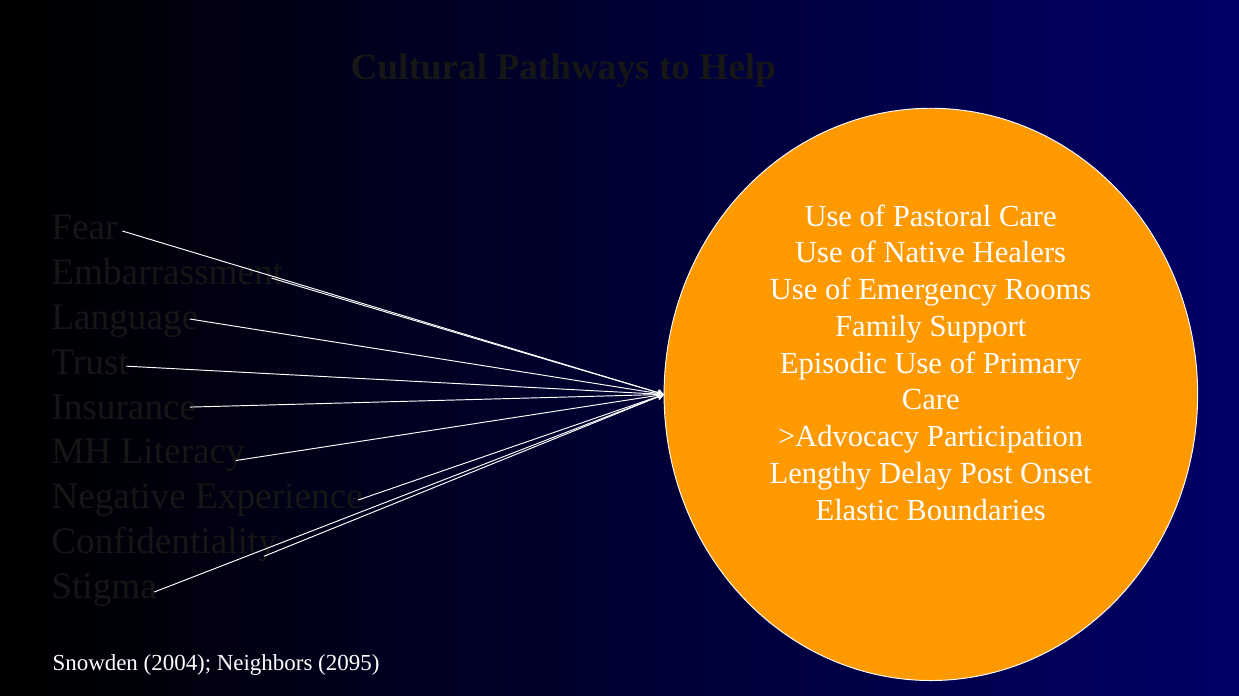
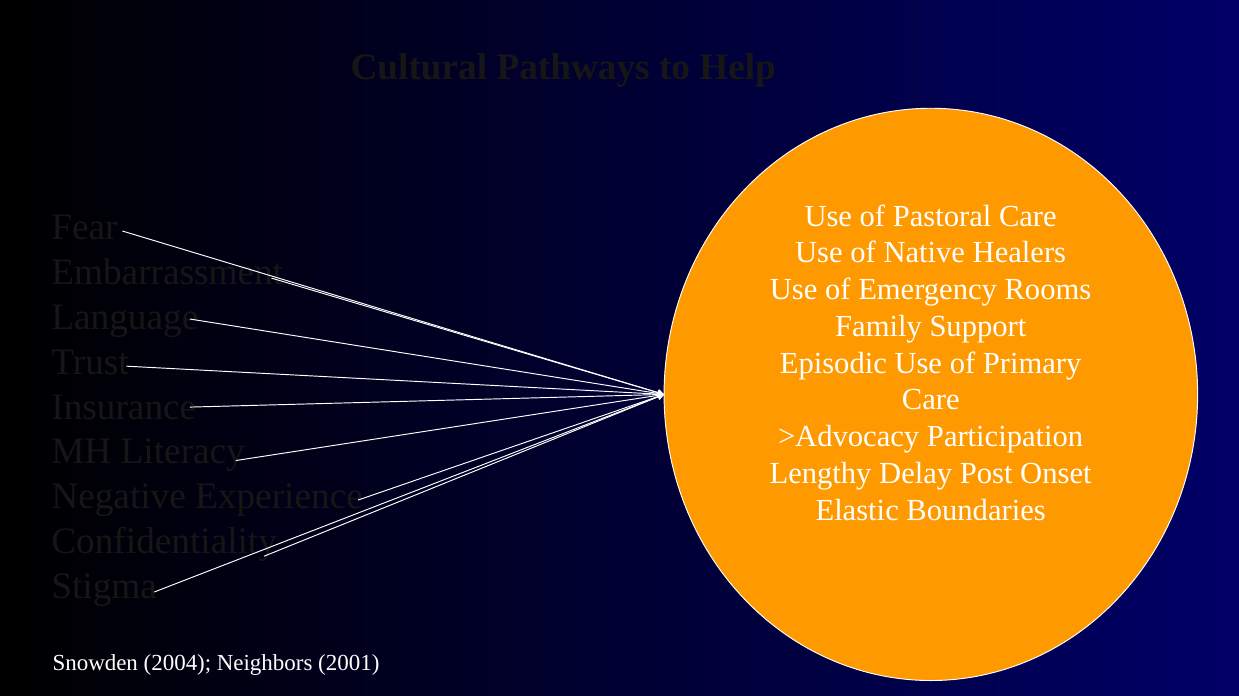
2095: 2095 -> 2001
